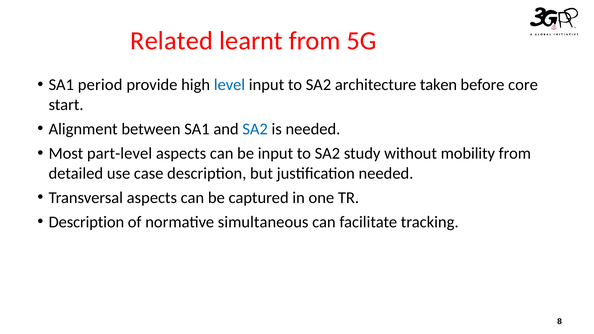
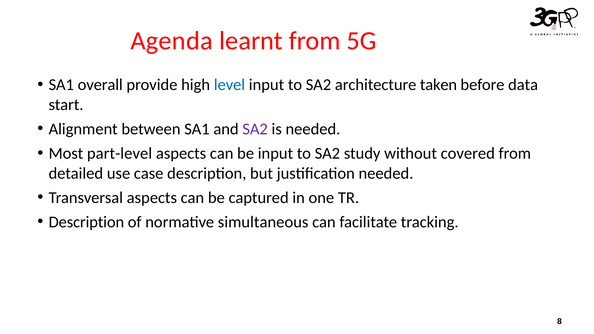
Related: Related -> Agenda
period: period -> overall
core: core -> data
SA2 at (255, 129) colour: blue -> purple
mobility: mobility -> covered
